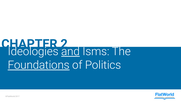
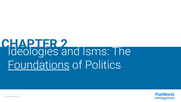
and underline: present -> none
